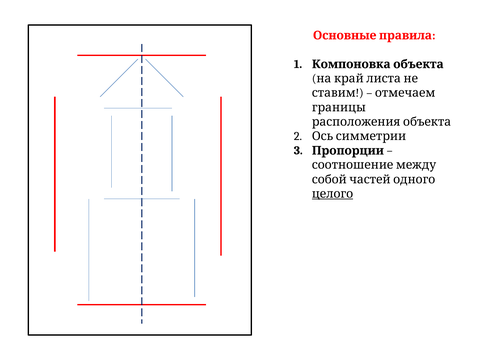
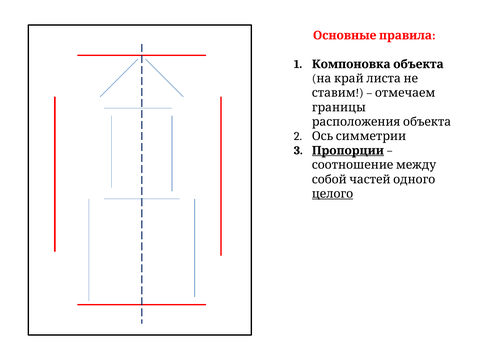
Пропорции underline: none -> present
